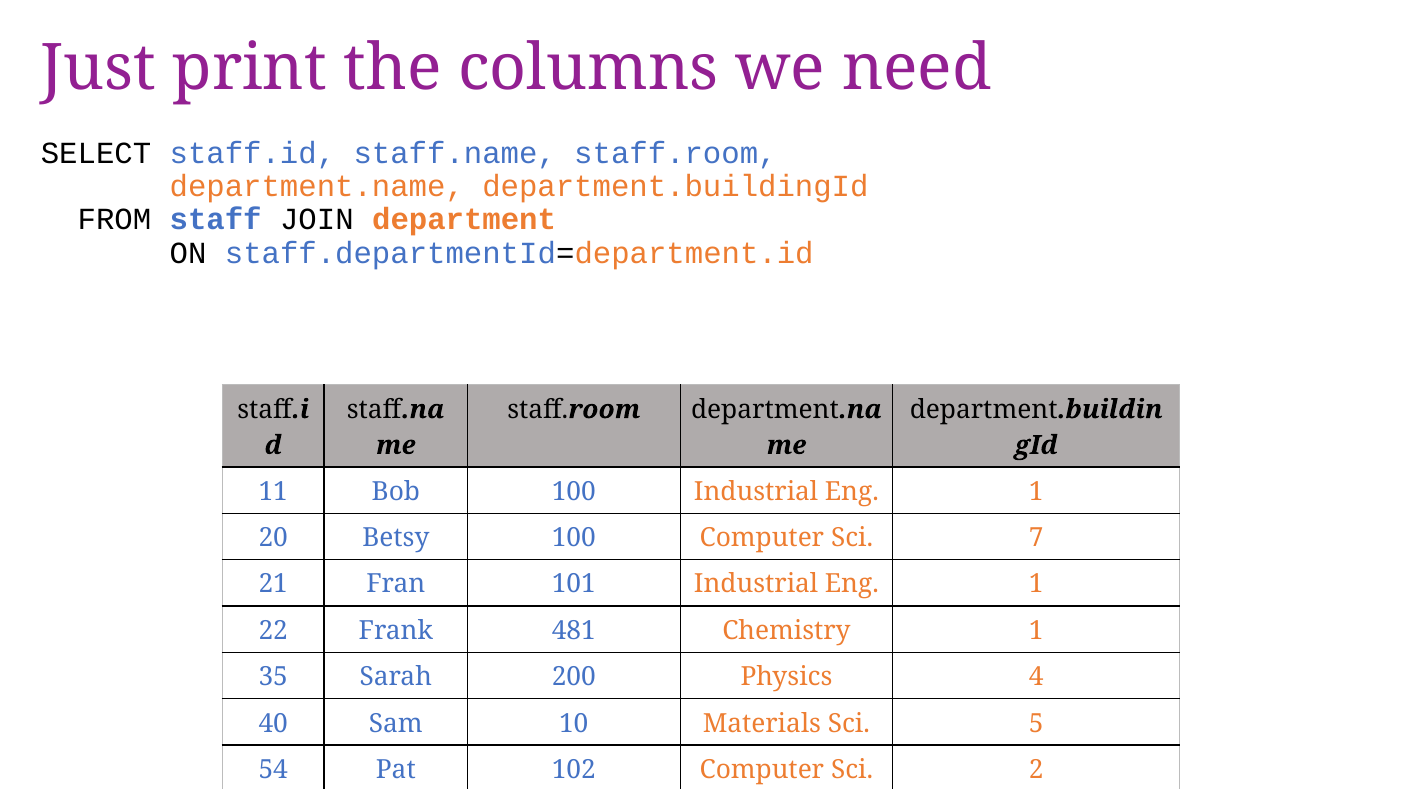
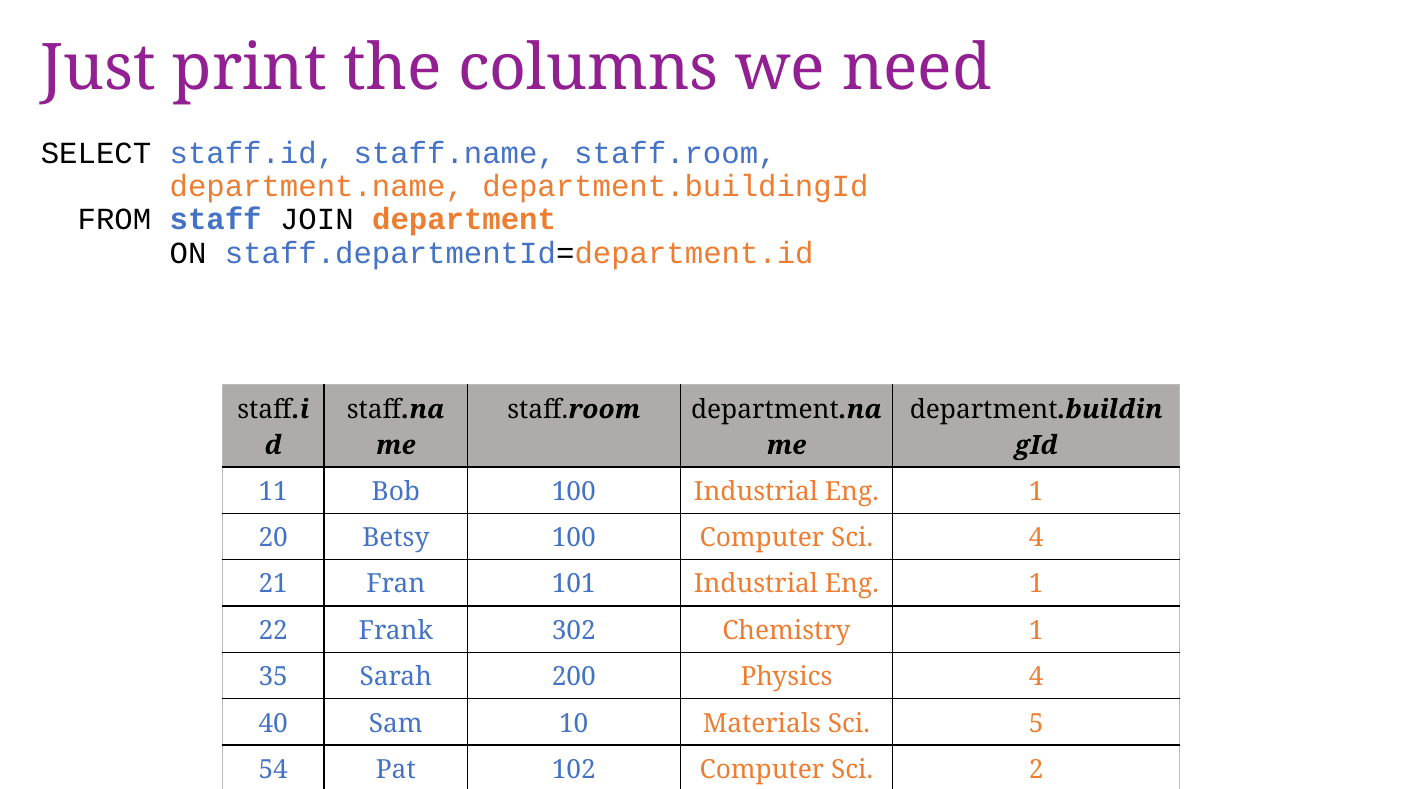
Sci 7: 7 -> 4
481: 481 -> 302
